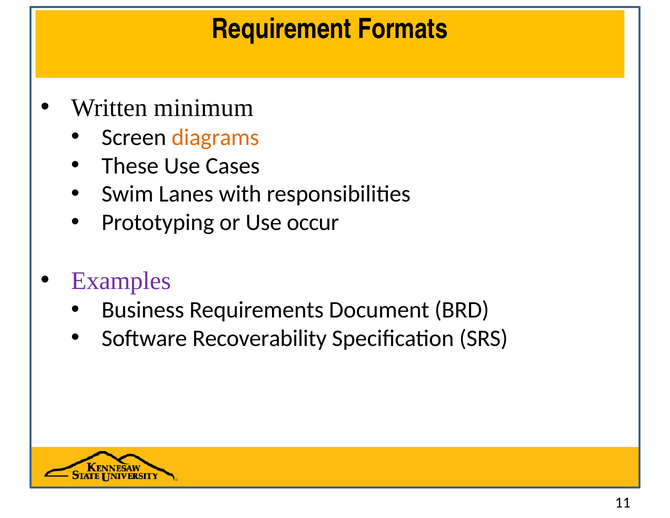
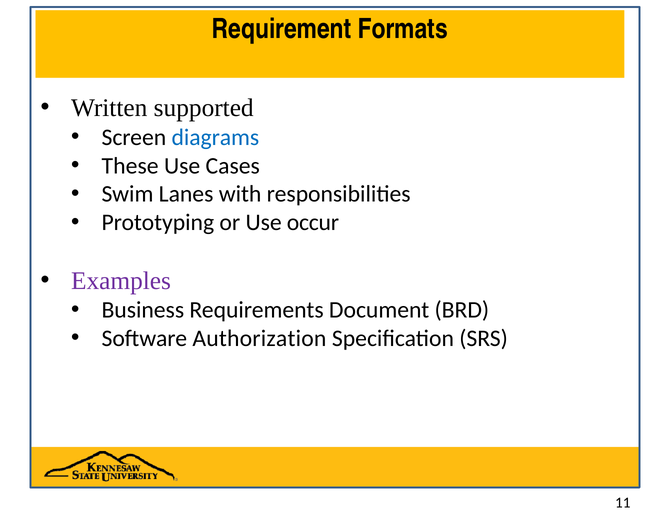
minimum: minimum -> supported
diagrams colour: orange -> blue
Recoverability: Recoverability -> Authorization
